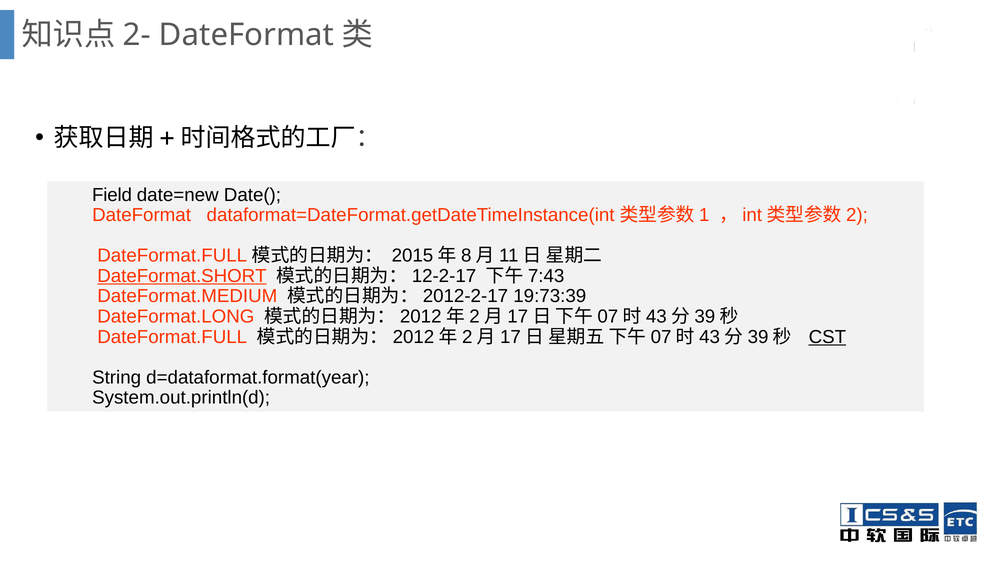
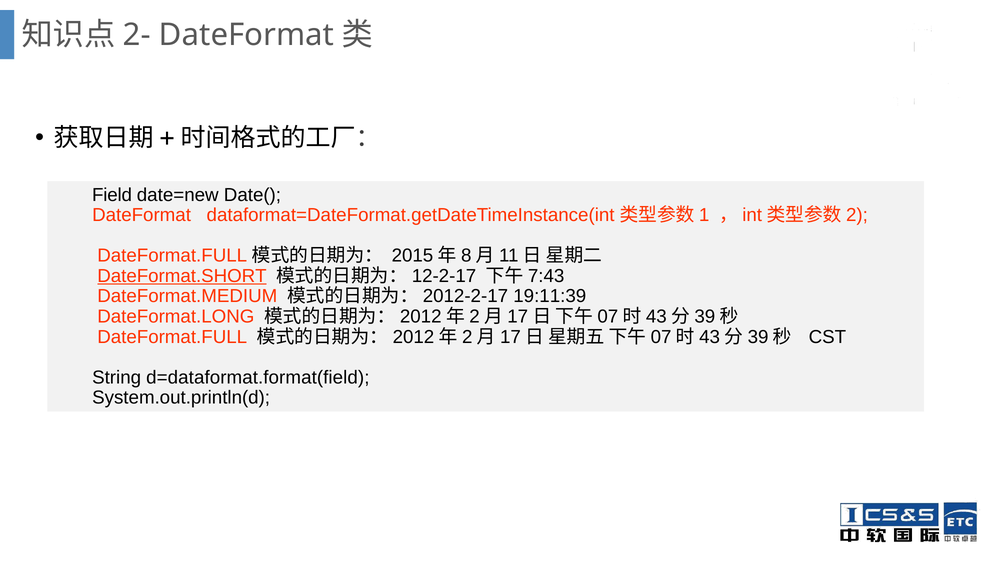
19:73:39: 19:73:39 -> 19:11:39
CST underline: present -> none
d=dataformat.format(year: d=dataformat.format(year -> d=dataformat.format(field
